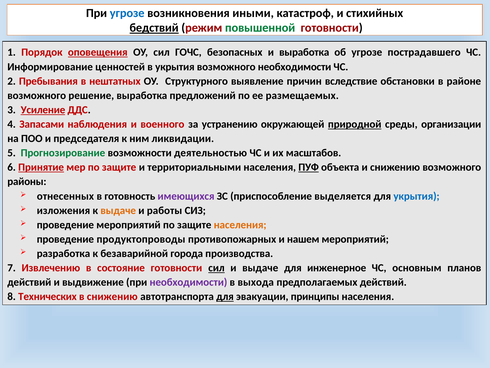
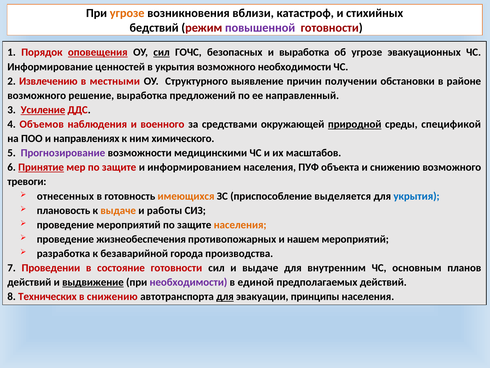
угрозе at (127, 13) colour: blue -> orange
иными: иными -> вблизи
бедствий underline: present -> none
повышенной colour: green -> purple
сил at (162, 52) underline: none -> present
пострадавшего: пострадавшего -> эвакуационных
Пребывания: Пребывания -> Извлечению
нештатных: нештатных -> местными
вследствие: вследствие -> получении
размещаемых: размещаемых -> направленный
Запасами: Запасами -> Объемов
устранению: устранению -> средствами
организации: организации -> спецификой
председателя: председателя -> направлениях
ликвидации: ликвидации -> химического
Прогнозирование colour: green -> purple
деятельностью: деятельностью -> медицинскими
территориальными: территориальными -> информированием
ПУФ underline: present -> none
районы: районы -> тревоги
имеющихся colour: purple -> orange
изложения: изложения -> плановость
продуктопроводы: продуктопроводы -> жизнеобеспечения
Извлечению: Извлечению -> Проведении
сил at (216, 268) underline: present -> none
инженерное: инженерное -> внутренним
выдвижение underline: none -> present
выхода: выхода -> единой
